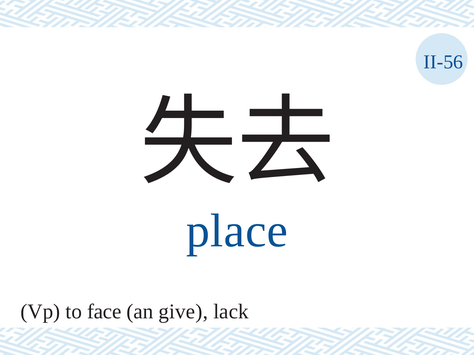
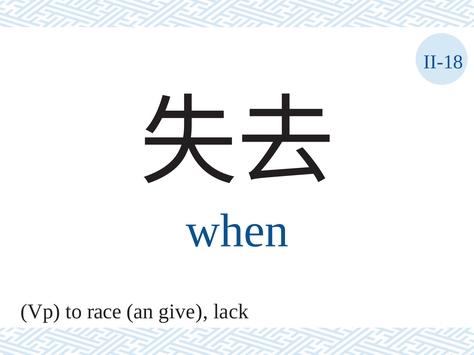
II-56: II-56 -> II-18
place: place -> when
face: face -> race
